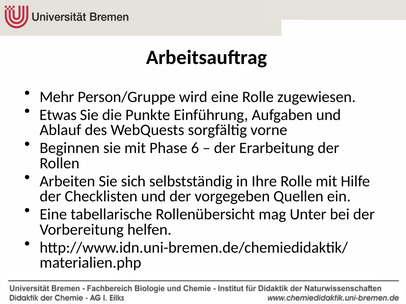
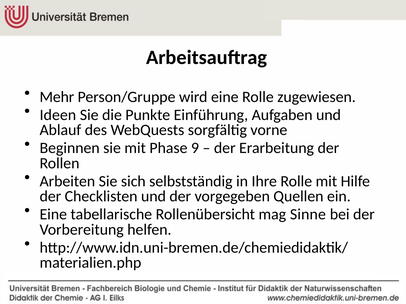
Etwas: Etwas -> Ideen
6: 6 -> 9
Unter: Unter -> Sinne
